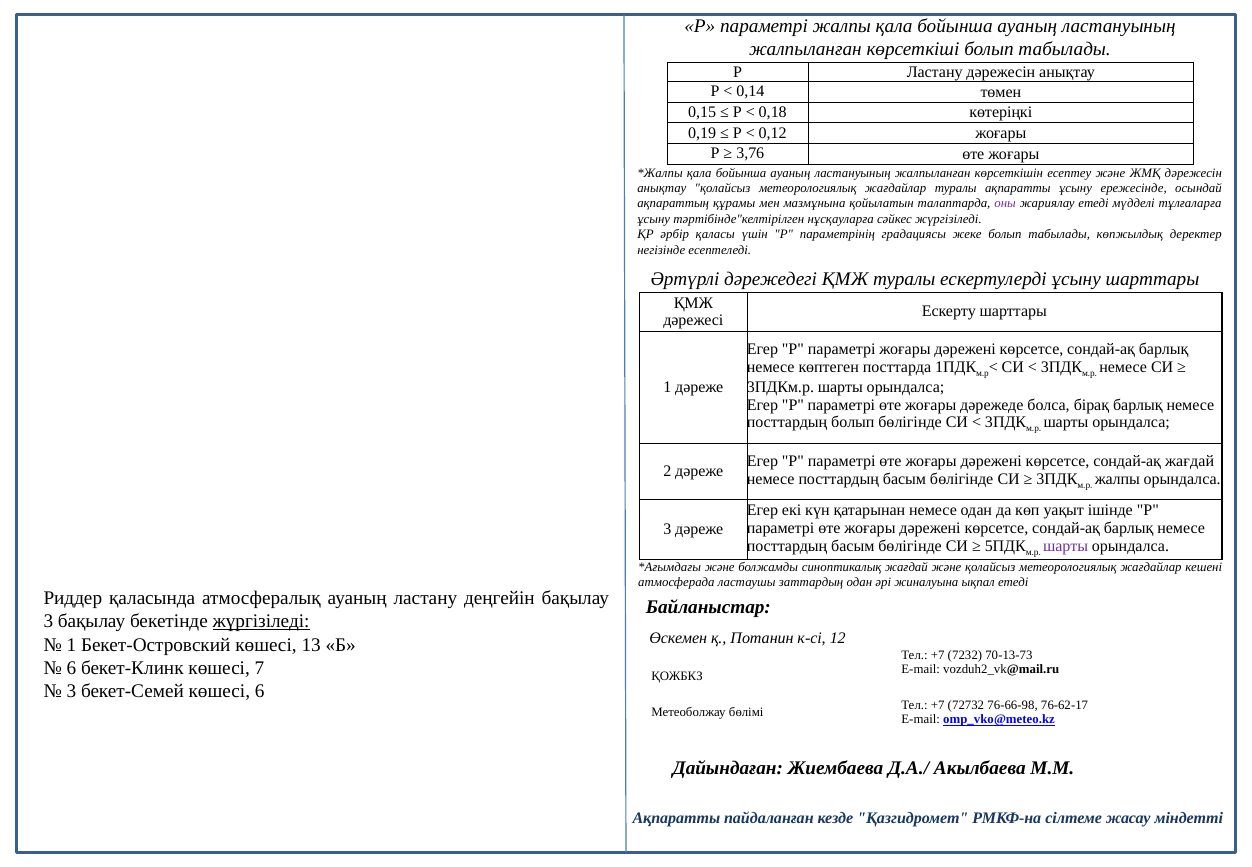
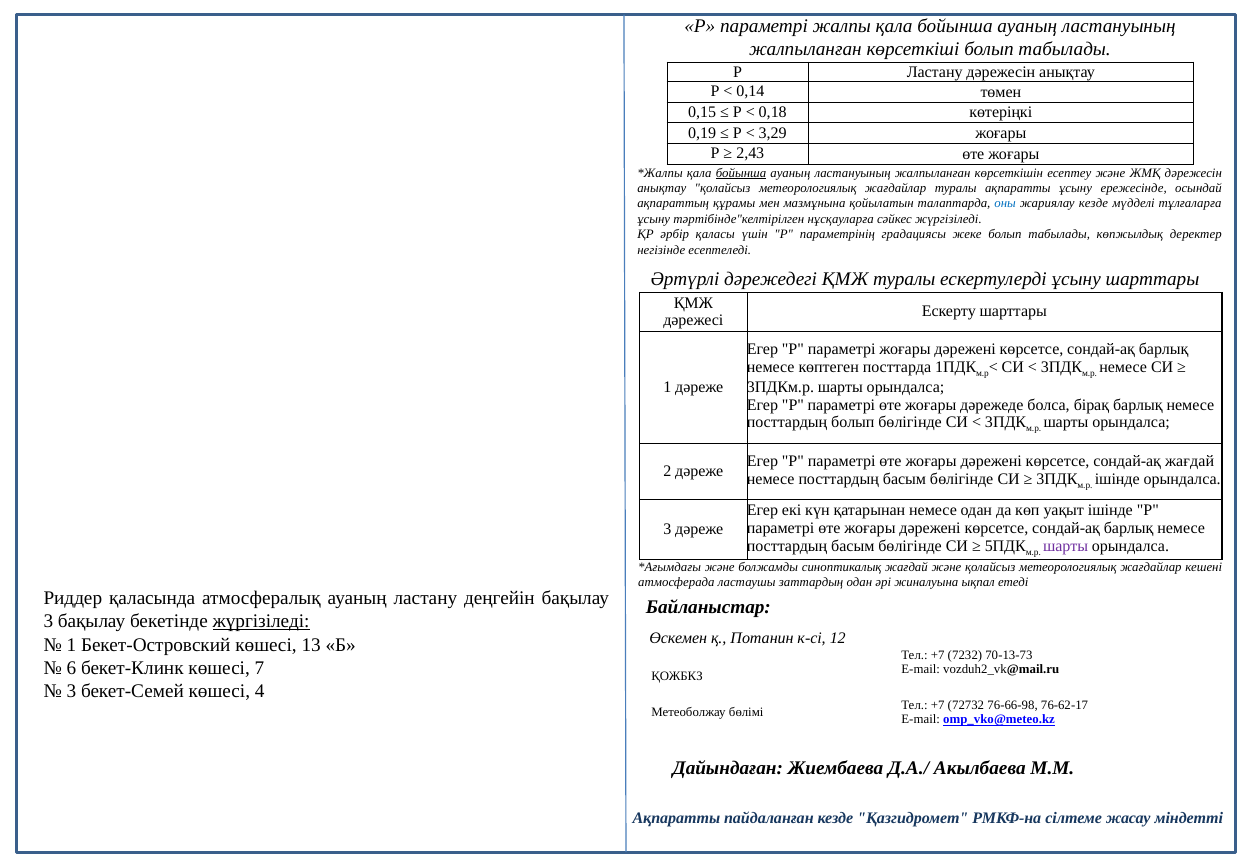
0,12: 0,12 -> 3,29
3,76: 3,76 -> 2,43
бойынша at (741, 173) underline: none -> present
оны colour: purple -> blue
жариялау етеді: етеді -> кезде
жалпы at (1117, 479): жалпы -> ішінде
көшесі 6: 6 -> 4
